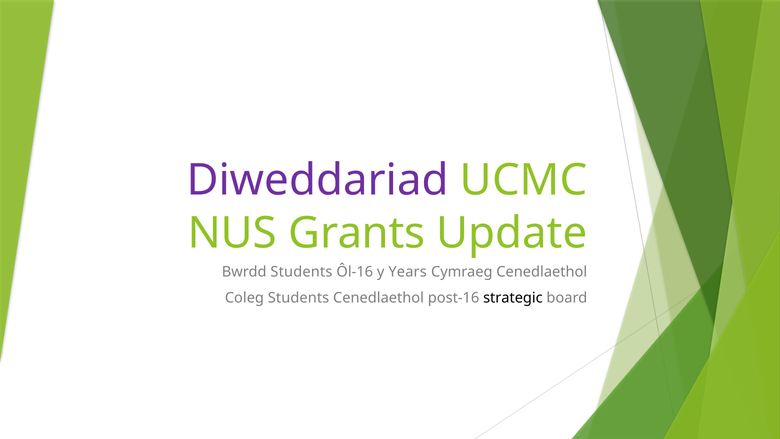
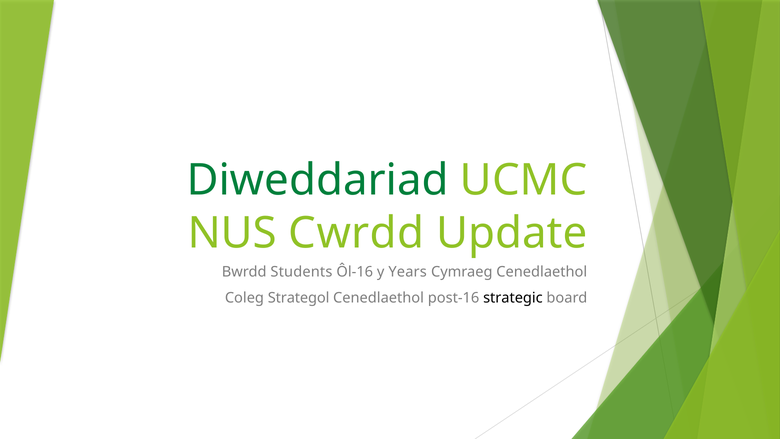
Diweddariad colour: purple -> green
Grants: Grants -> Cwrdd
Coleg Students: Students -> Strategol
